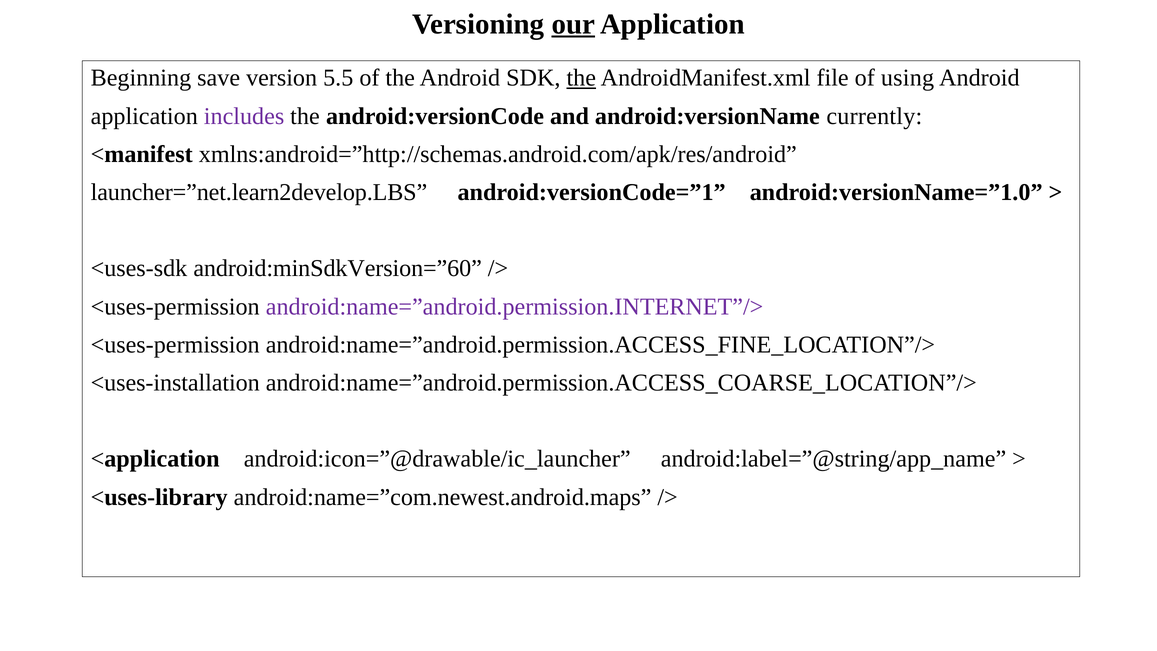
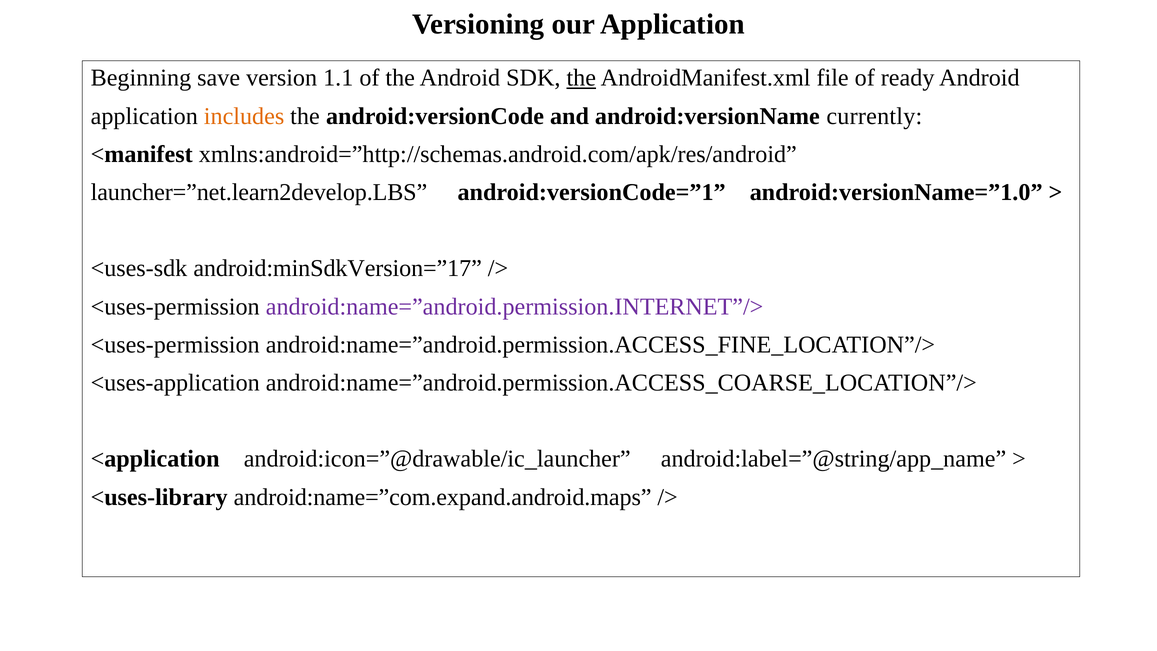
our underline: present -> none
5.5: 5.5 -> 1.1
using: using -> ready
includes colour: purple -> orange
android:minSdkVersion=”60: android:minSdkVersion=”60 -> android:minSdkVersion=”17
<uses-installation: <uses-installation -> <uses-application
android:name=”com.newest.android.maps: android:name=”com.newest.android.maps -> android:name=”com.expand.android.maps
